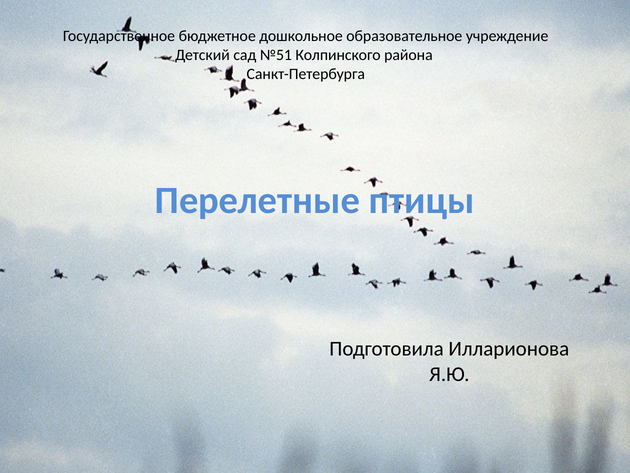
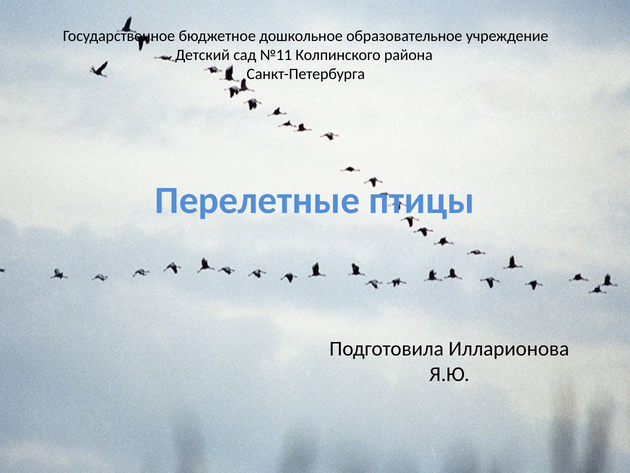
№51: №51 -> №11
